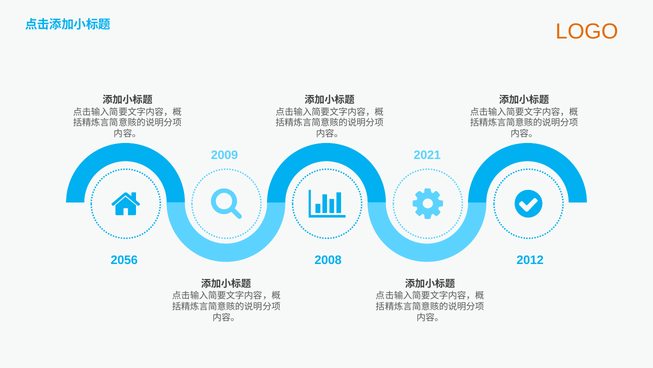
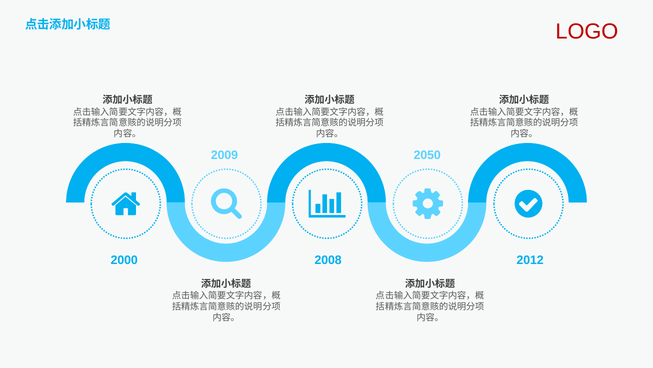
LOGO colour: orange -> red
2021: 2021 -> 2050
2056: 2056 -> 2000
